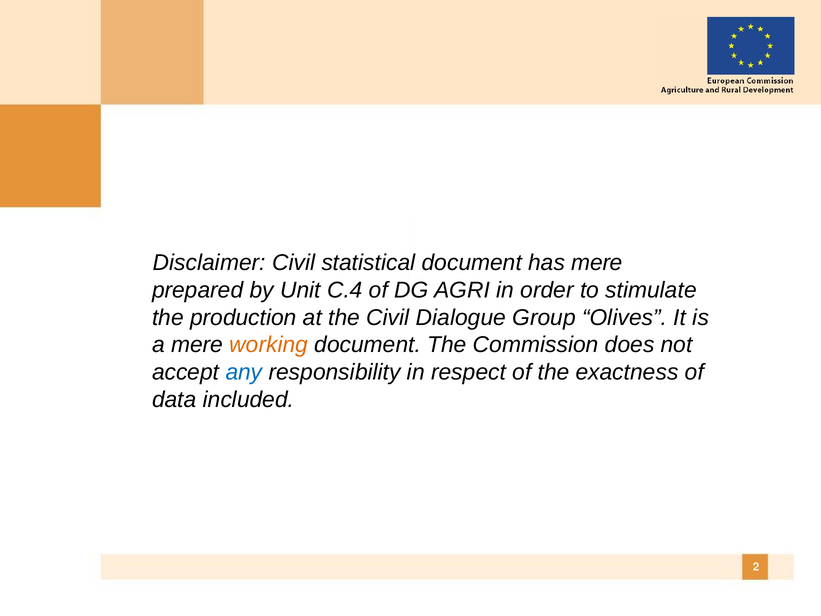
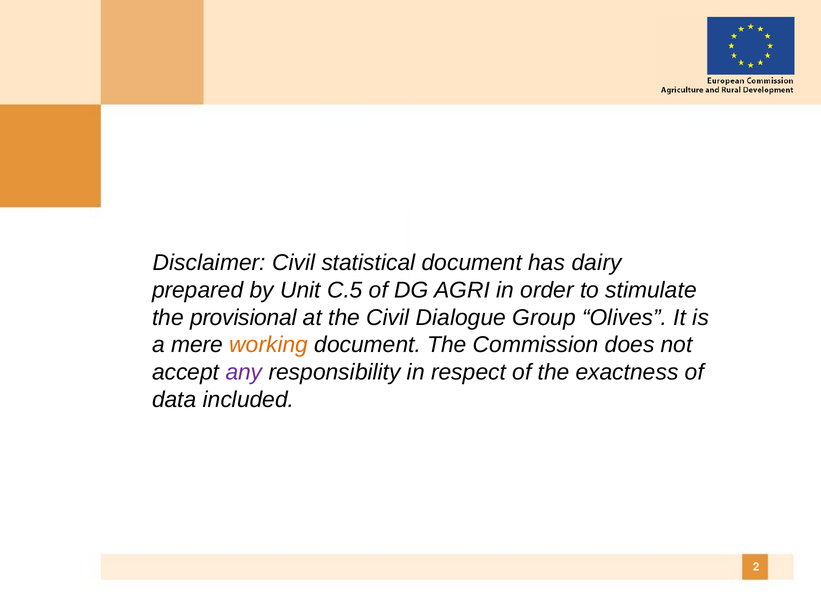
has mere: mere -> dairy
C.4: C.4 -> C.5
production: production -> provisional
any colour: blue -> purple
